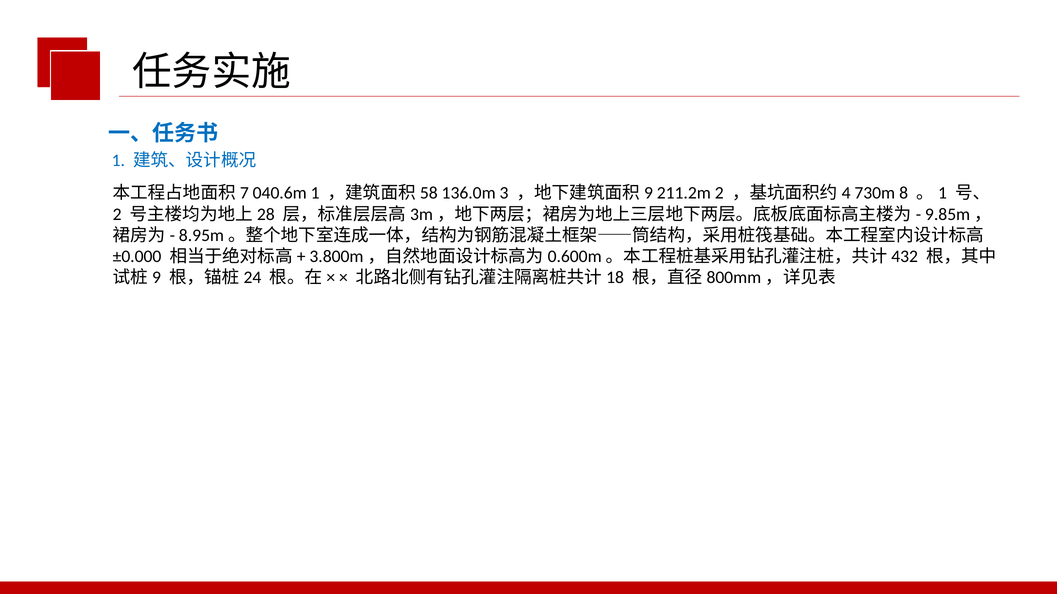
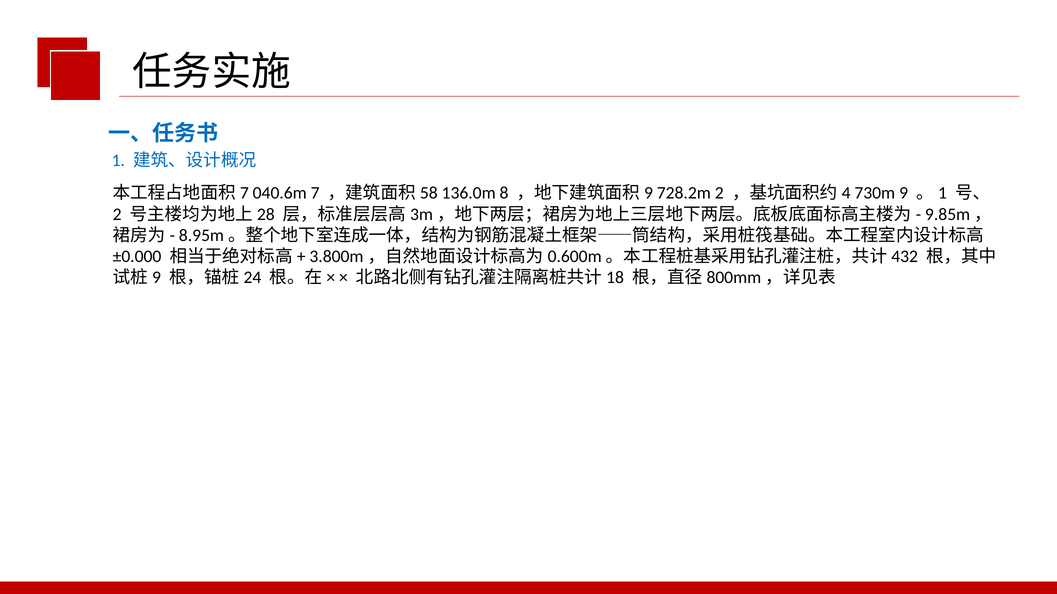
040.6m 1: 1 -> 7
3: 3 -> 8
211.2m: 211.2m -> 728.2m
8: 8 -> 9
